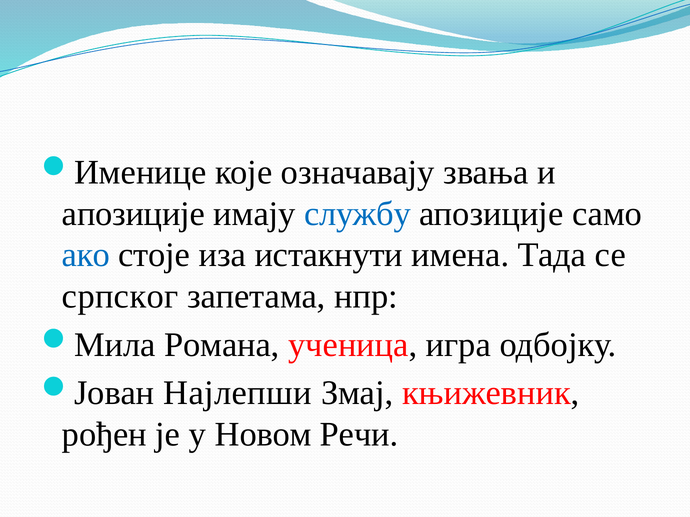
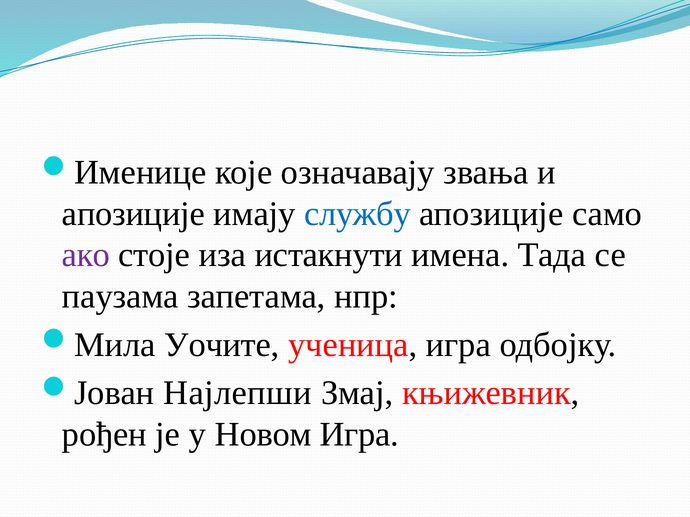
ако colour: blue -> purple
српског: српског -> паузама
Романа: Романа -> Уочите
Новом Речи: Речи -> Игра
